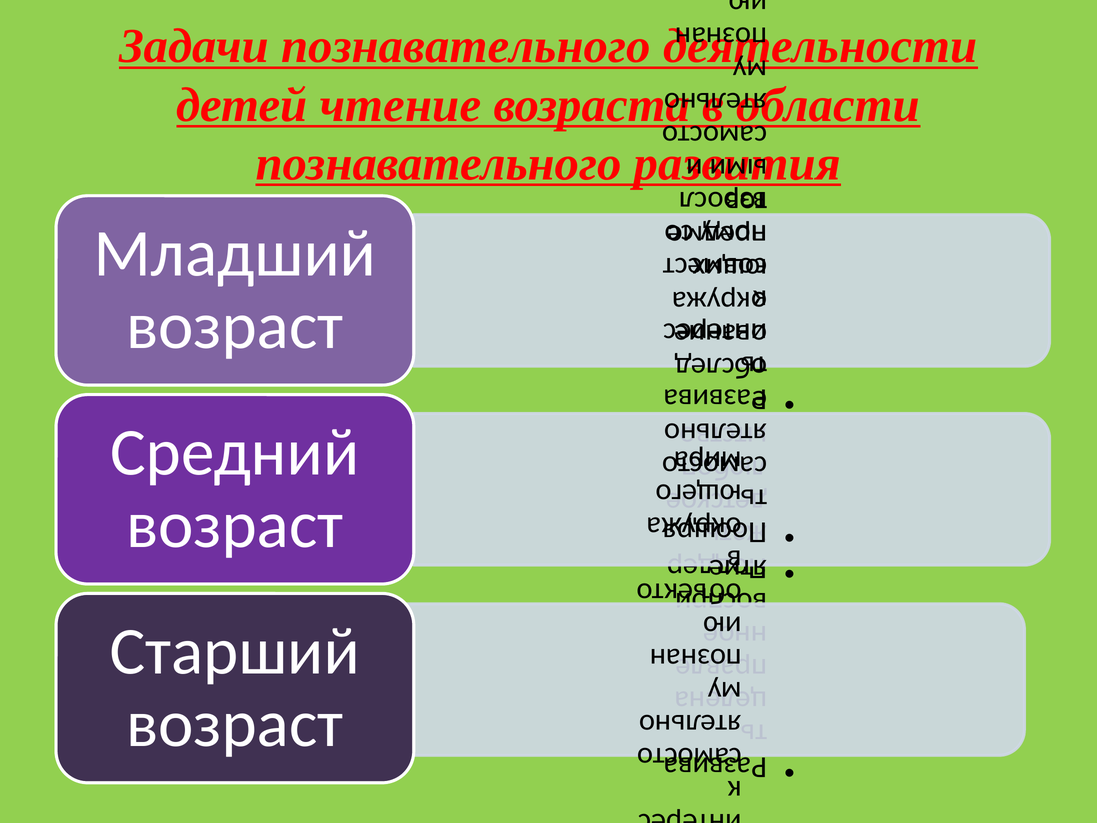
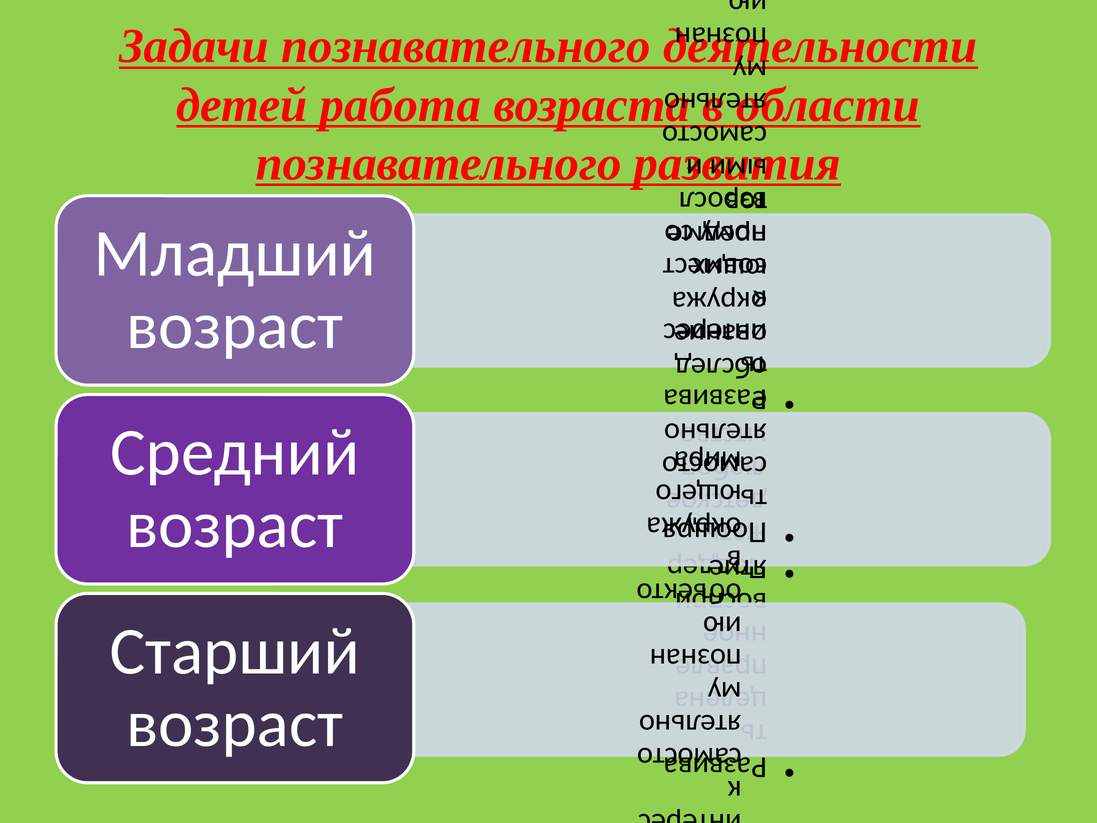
чтение: чтение -> работа
